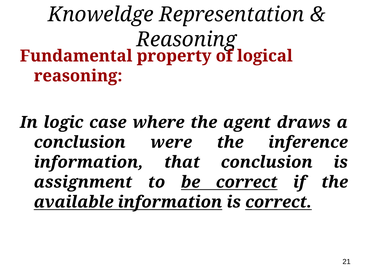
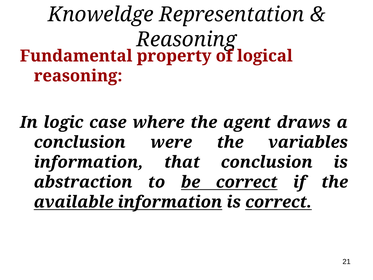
inference: inference -> variables
assignment: assignment -> abstraction
